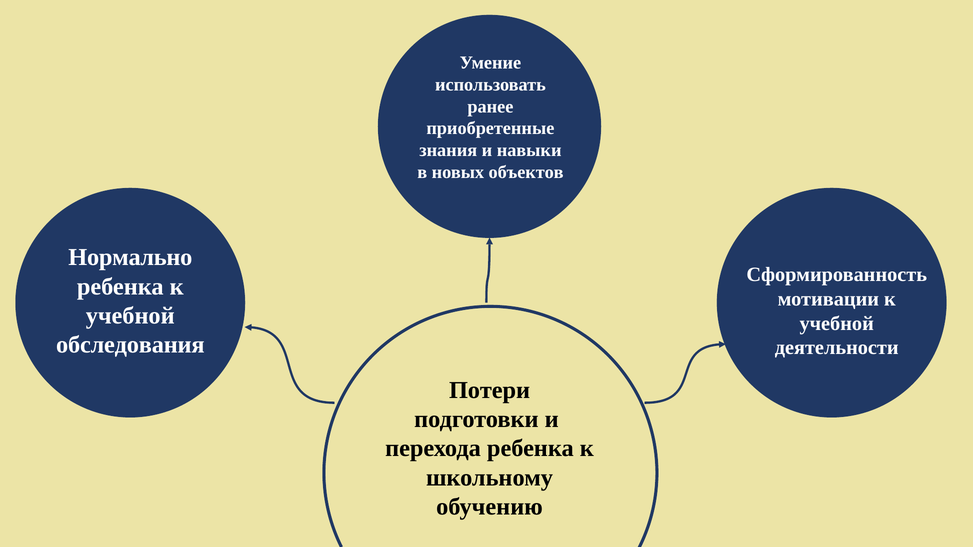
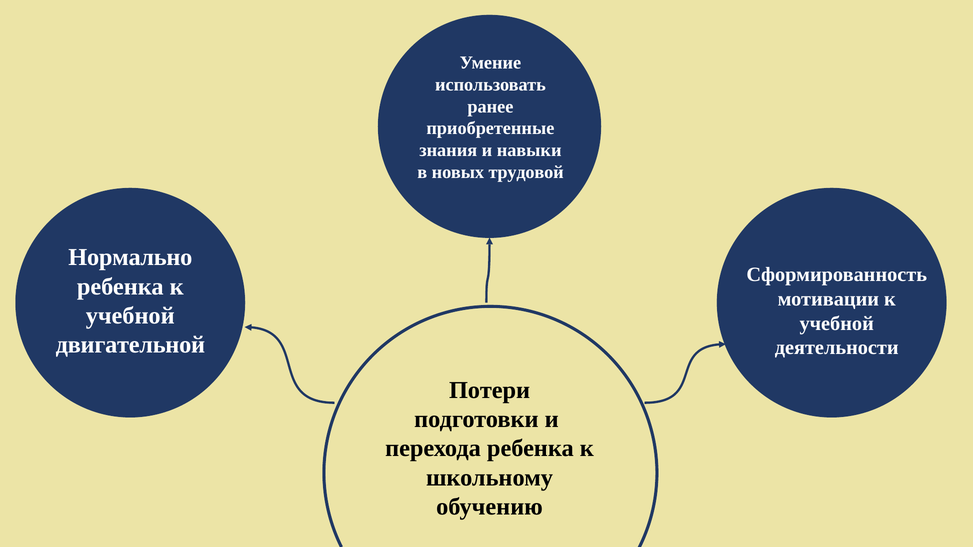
объектов: объектов -> трудовой
обследования: обследования -> двигательной
